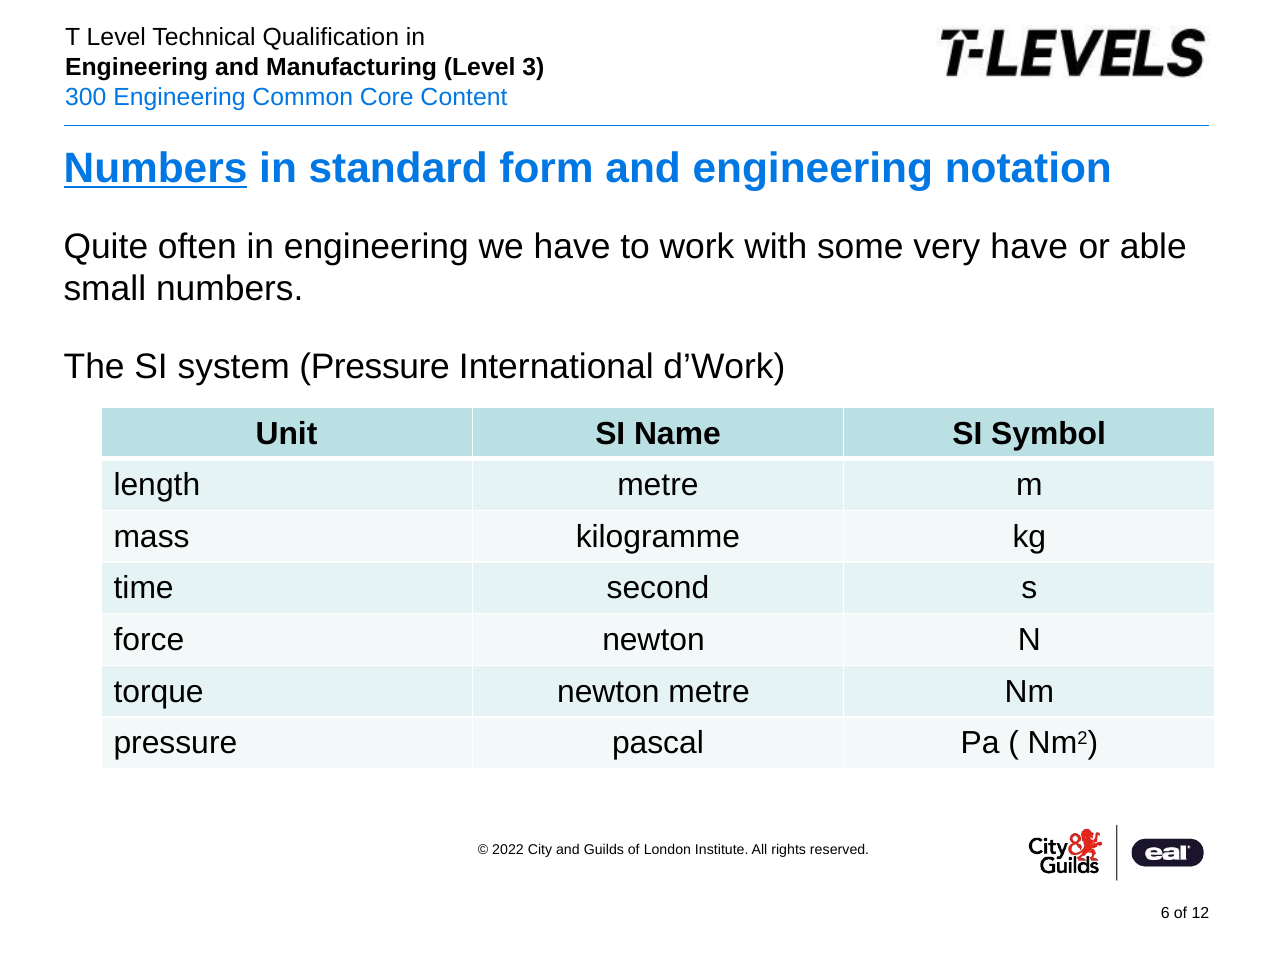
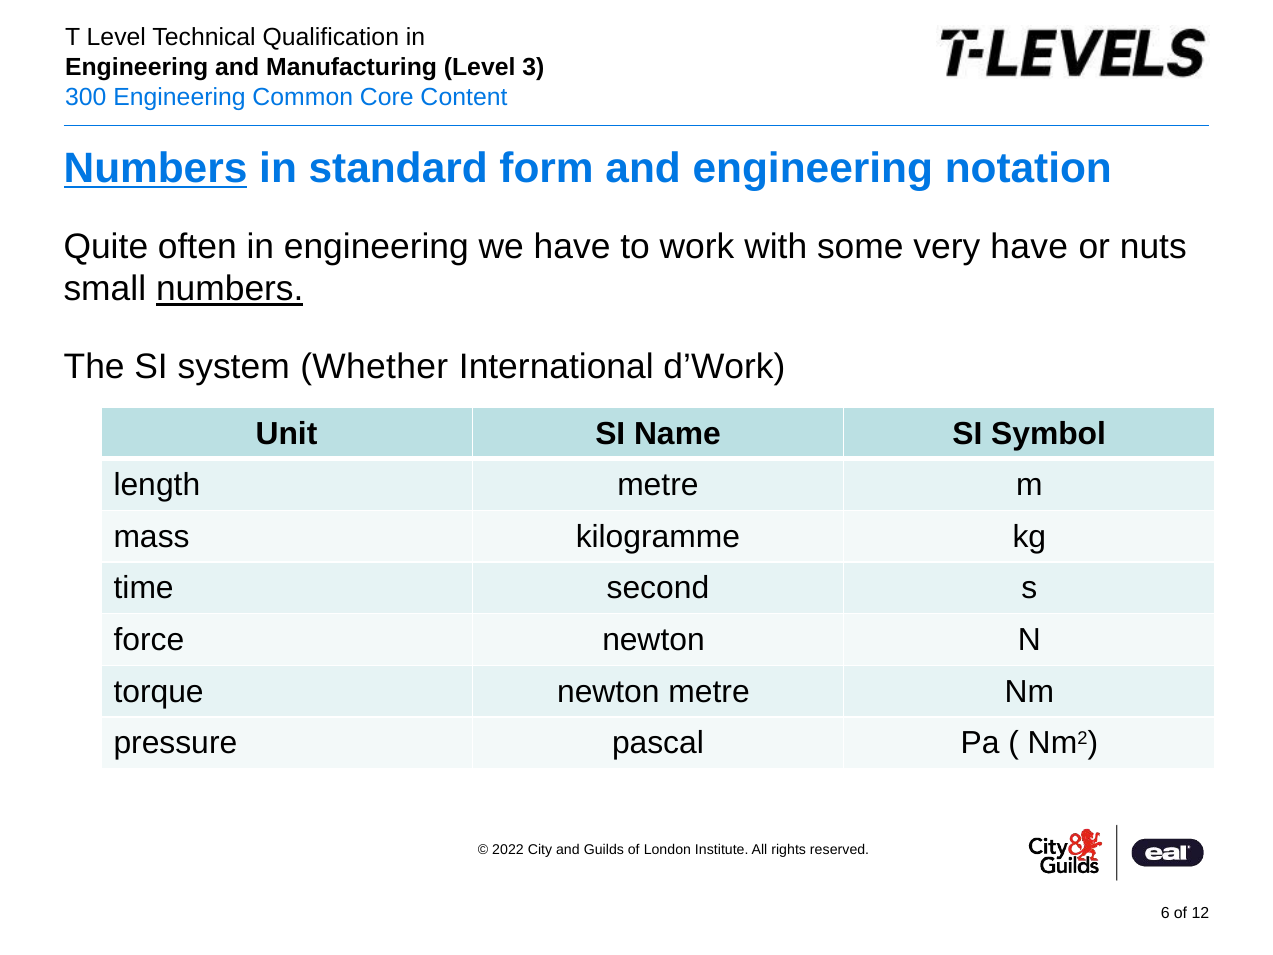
able: able -> nuts
numbers at (230, 289) underline: none -> present
system Pressure: Pressure -> Whether
